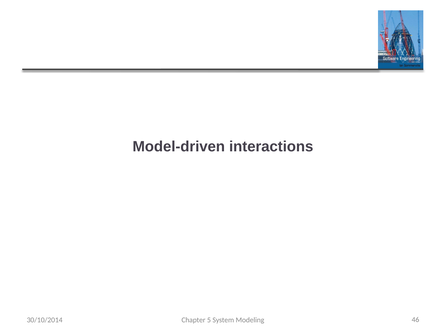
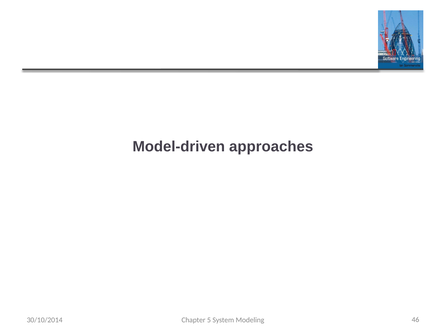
interactions: interactions -> approaches
